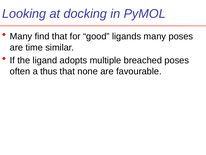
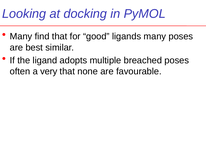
time: time -> best
thus: thus -> very
